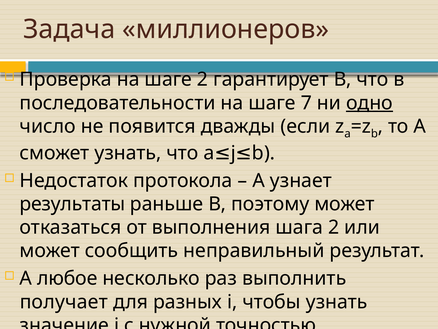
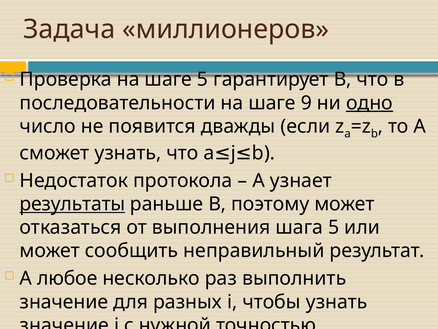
шаге 2: 2 -> 5
7: 7 -> 9
результаты underline: none -> present
шага 2: 2 -> 5
получает at (64, 301): получает -> значение
